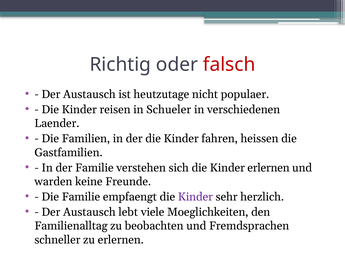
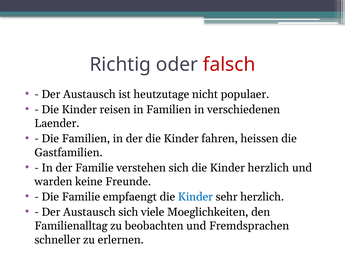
in Schueler: Schueler -> Familien
Kinder erlernen: erlernen -> herzlich
Kinder at (195, 197) colour: purple -> blue
Austausch lebt: lebt -> sich
